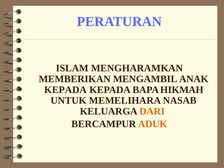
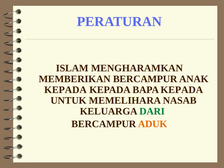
MEMBERIKAN MENGAMBIL: MENGAMBIL -> BERCAMPUR
BAPA HIKMAH: HIKMAH -> KEPADA
DARI colour: orange -> green
